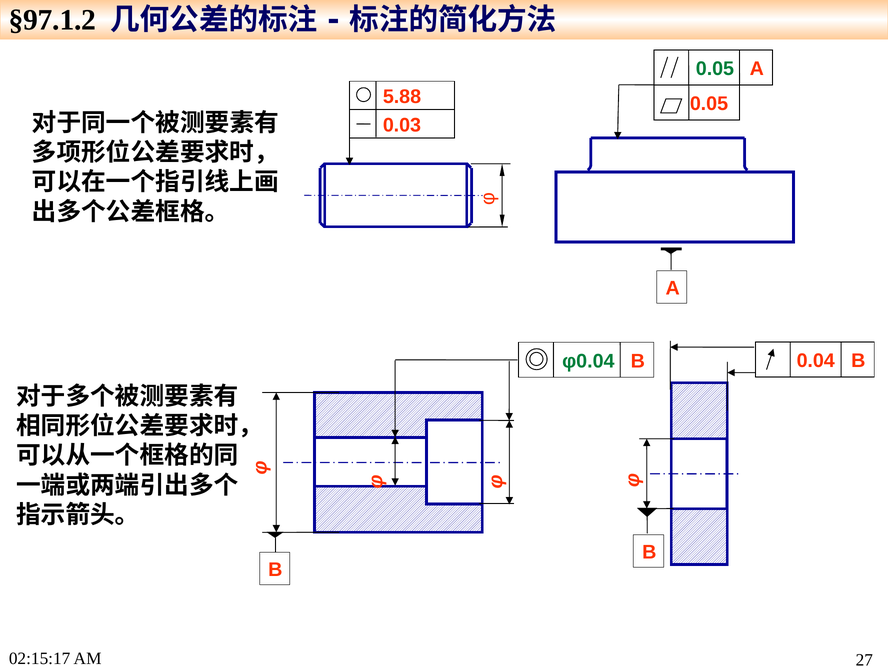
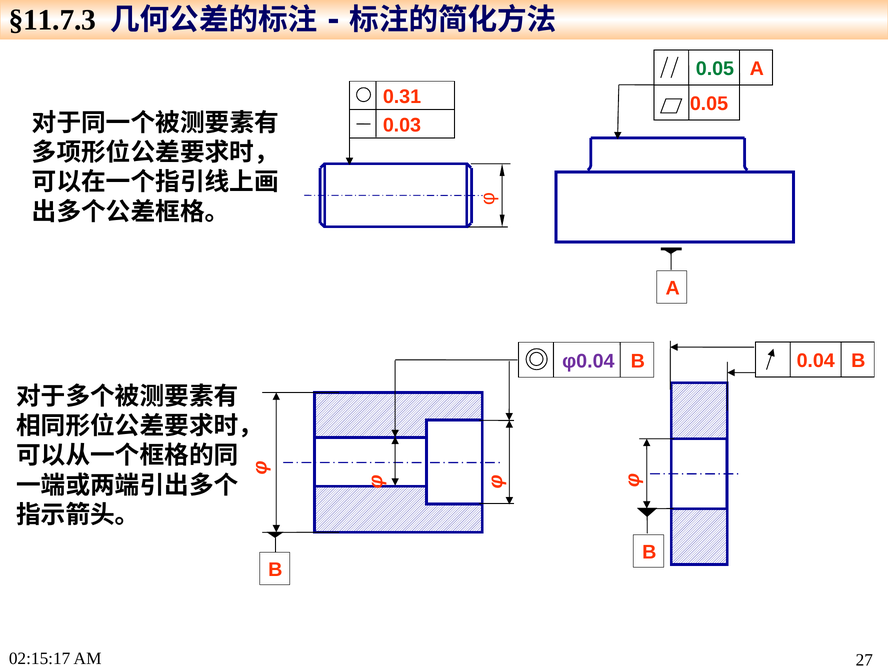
§97.1.2: §97.1.2 -> §11.7.3
5.88: 5.88 -> 0.31
φ0.04 colour: green -> purple
